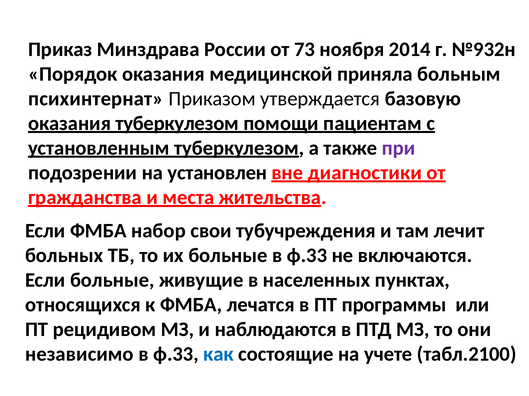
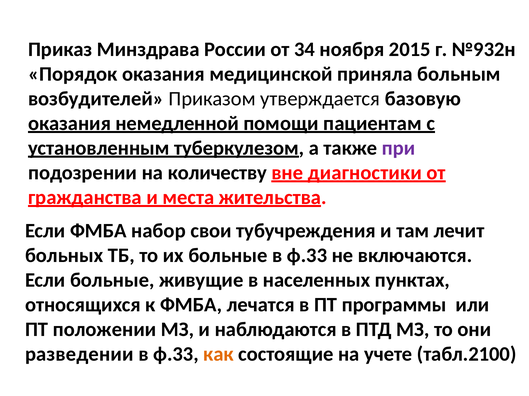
73: 73 -> 34
2014: 2014 -> 2015
психинтернат: психинтернат -> возбудителей
оказания туберкулезом: туберкулезом -> немедленной
установлен: установлен -> количеству
рецидивом: рецидивом -> положении
независимо: независимо -> разведении
как colour: blue -> orange
